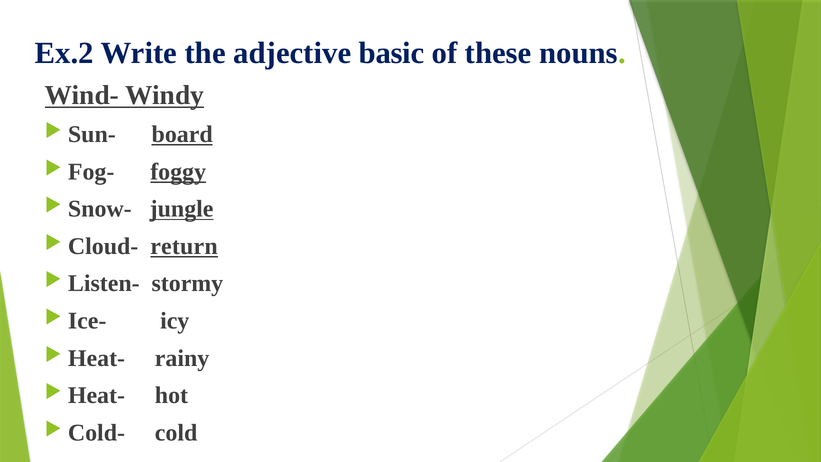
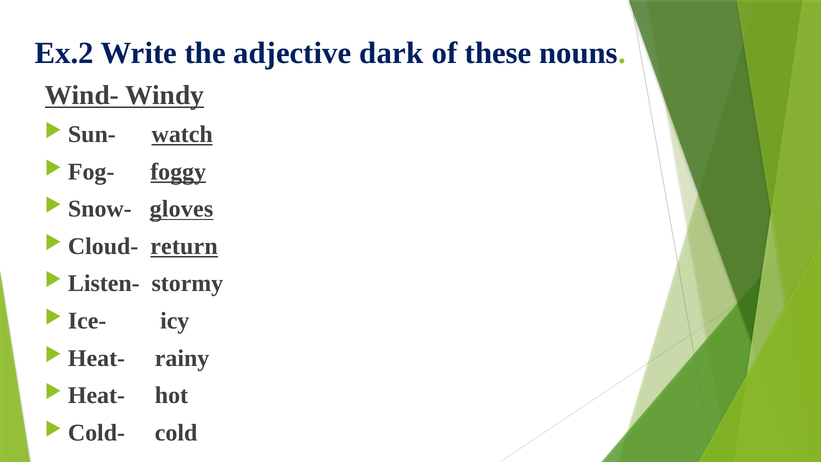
basic: basic -> dark
board: board -> watch
jungle: jungle -> gloves
